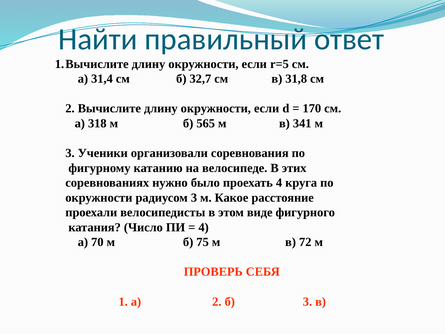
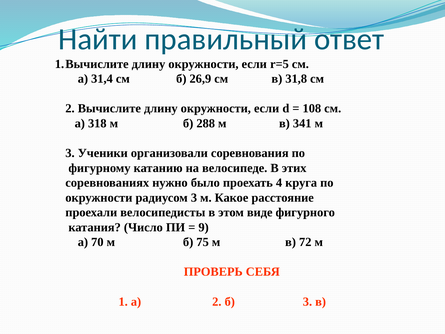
32,7: 32,7 -> 26,9
170: 170 -> 108
565: 565 -> 288
4 at (204, 227): 4 -> 9
